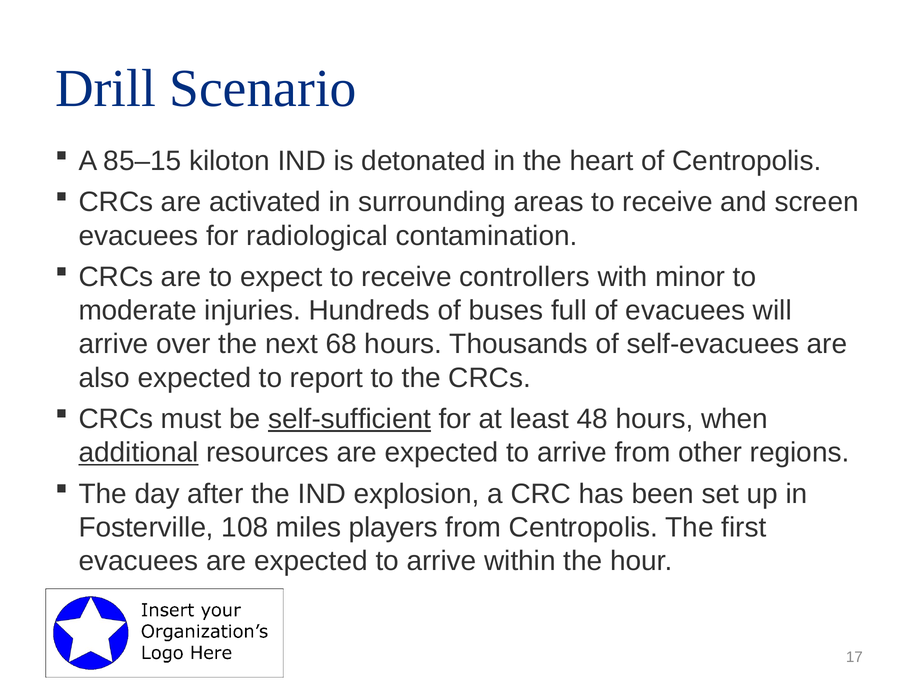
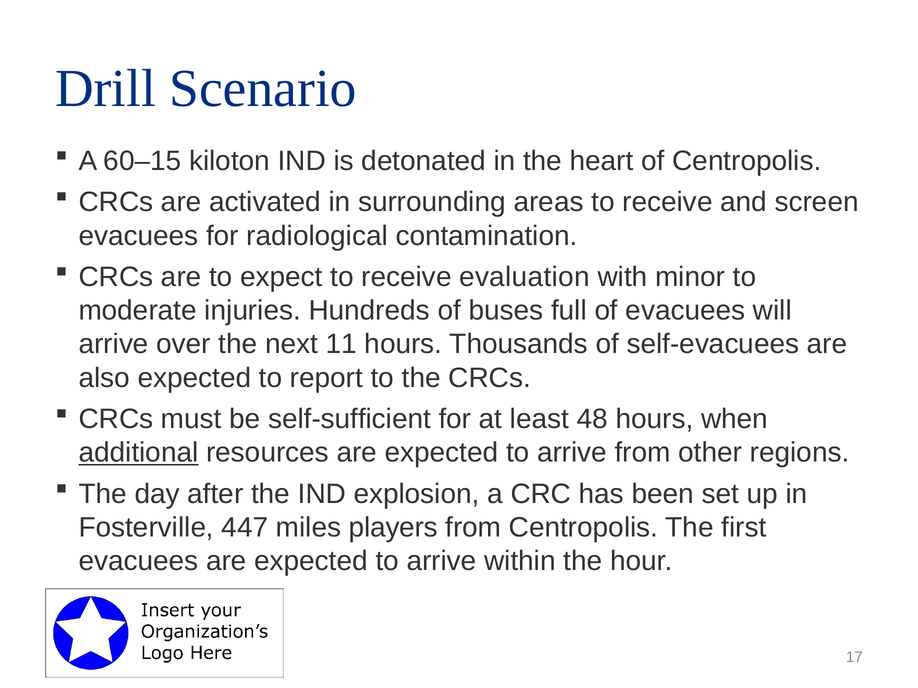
85–15: 85–15 -> 60–15
controllers: controllers -> evaluation
68: 68 -> 11
self-sufficient underline: present -> none
108: 108 -> 447
